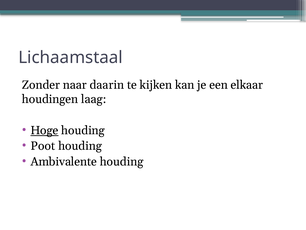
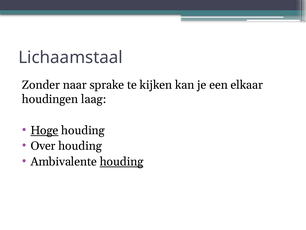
daarin: daarin -> sprake
Poot: Poot -> Over
houding at (122, 161) underline: none -> present
